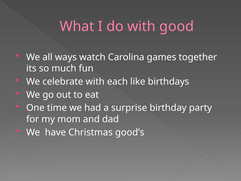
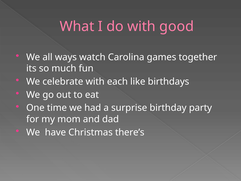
good’s: good’s -> there’s
